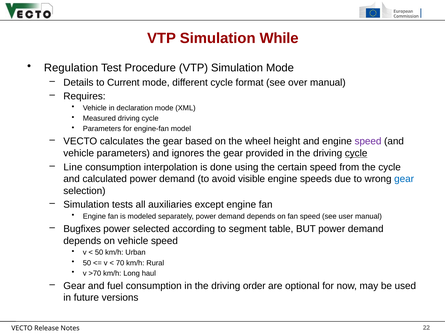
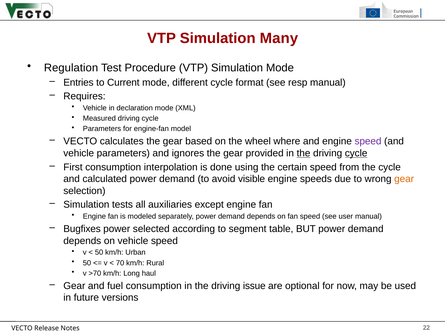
While: While -> Many
Details: Details -> Entries
over: over -> resp
height: height -> where
the at (304, 153) underline: none -> present
Line: Line -> First
gear at (404, 179) colour: blue -> orange
order: order -> issue
